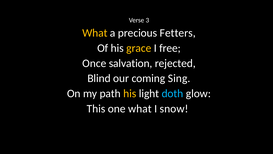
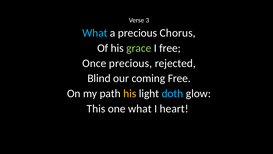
What at (95, 33) colour: yellow -> light blue
Fetters: Fetters -> Chorus
grace colour: yellow -> light green
Once salvation: salvation -> precious
coming Sing: Sing -> Free
snow: snow -> heart
